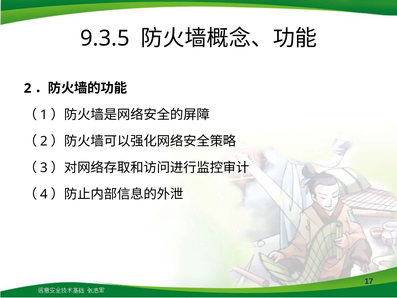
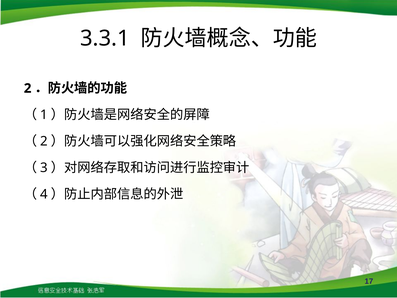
9.3.5: 9.3.5 -> 3.3.1
